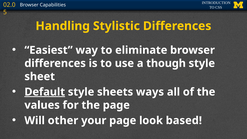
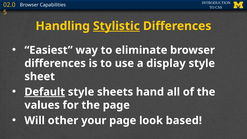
Stylistic underline: none -> present
though: though -> display
ways: ways -> hand
